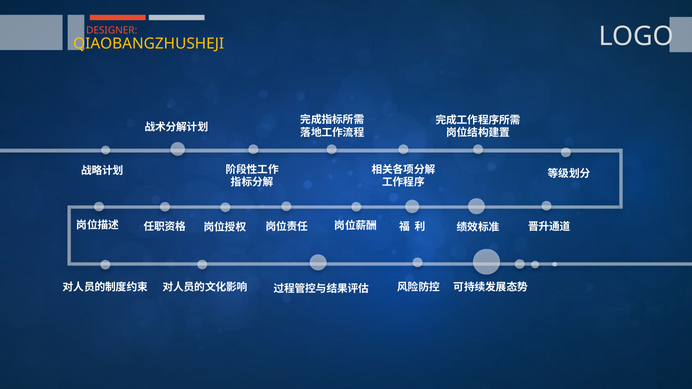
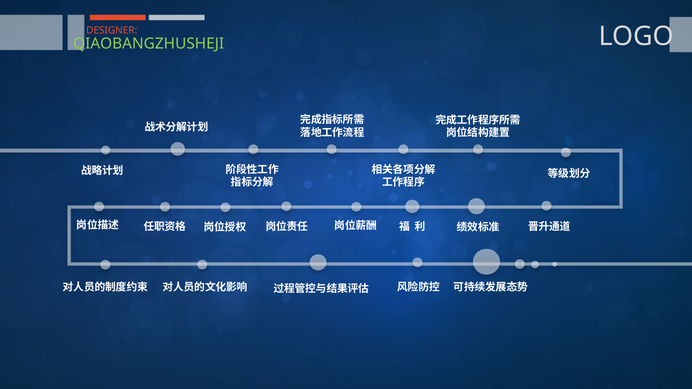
QIAOBANGZHUSHEJI colour: yellow -> light green
